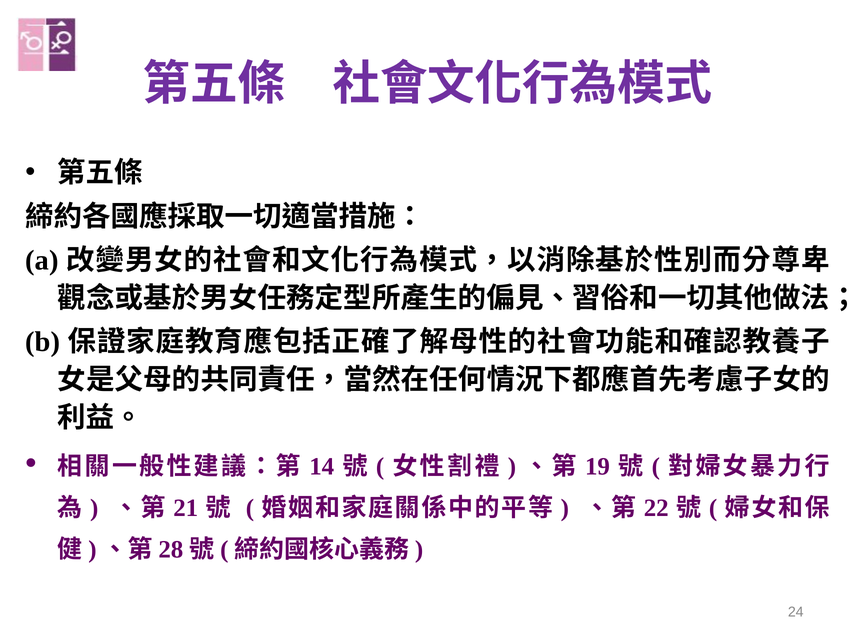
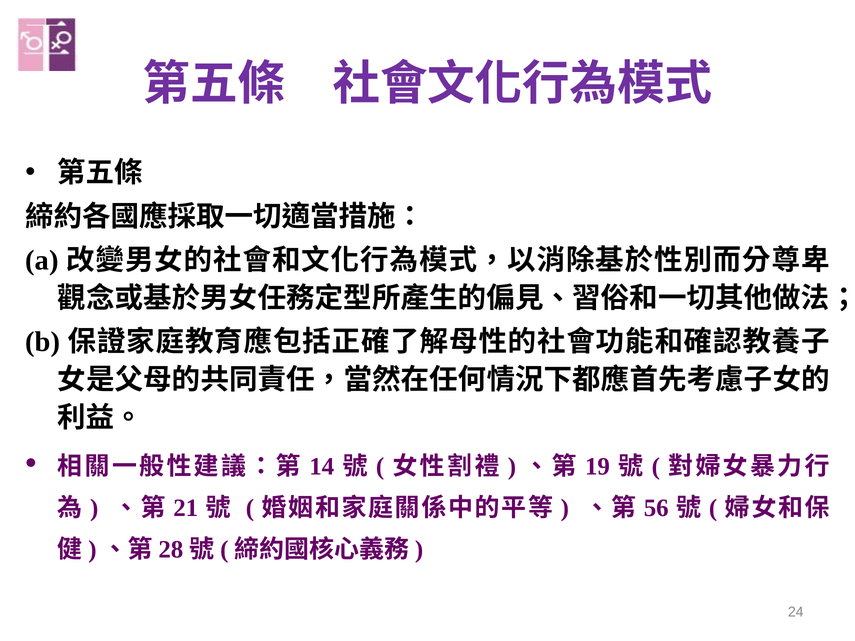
22: 22 -> 56
